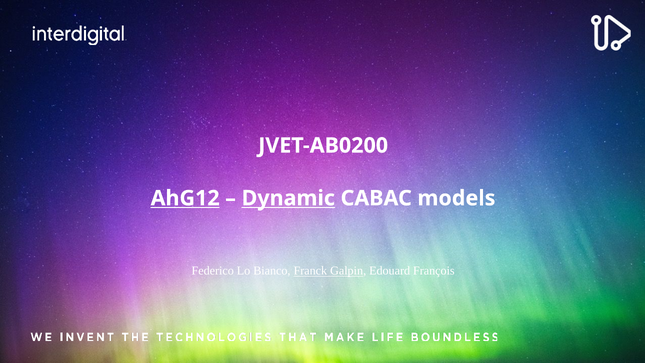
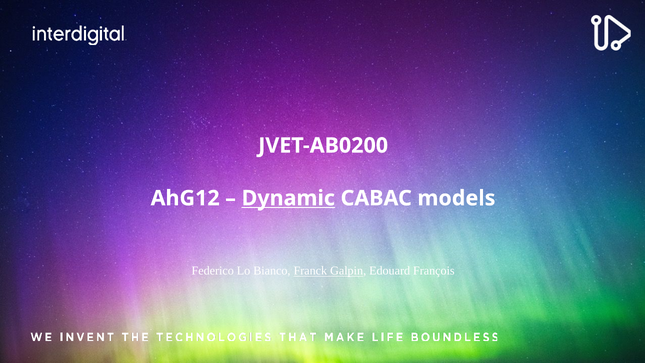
AhG12 underline: present -> none
